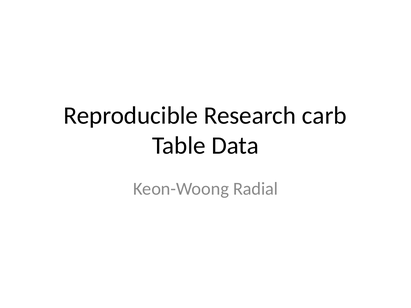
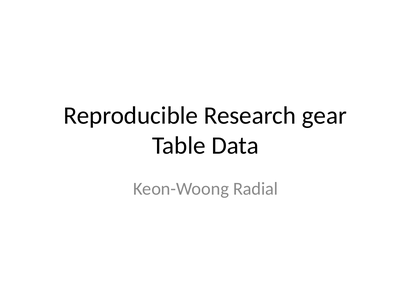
carb: carb -> gear
